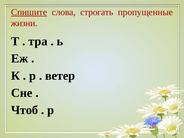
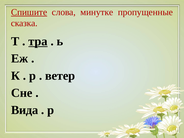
строгать: строгать -> минутке
жизни: жизни -> сказка
тра underline: none -> present
Чтоб: Чтоб -> Вида
